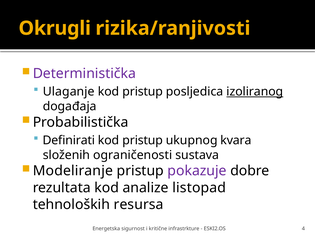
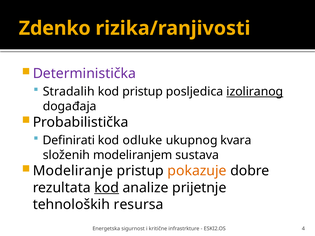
Okrugli: Okrugli -> Zdenko
Ulaganje: Ulaganje -> Stradalih
pristup at (143, 140): pristup -> odluke
ograničenosti: ograničenosti -> modeliranjem
pokazuje colour: purple -> orange
kod at (107, 188) underline: none -> present
listopad: listopad -> prijetnje
